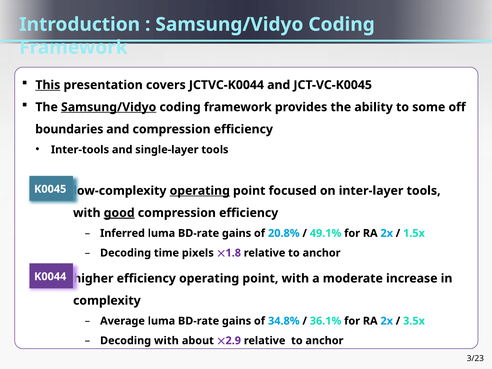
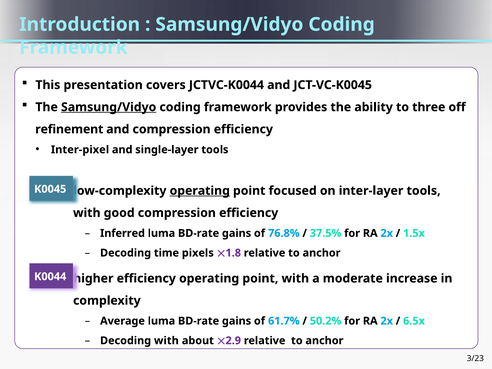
This underline: present -> none
some: some -> three
boundaries: boundaries -> refinement
Inter-tools: Inter-tools -> Inter-pixel
good underline: present -> none
20.8%: 20.8% -> 76.8%
49.1%: 49.1% -> 37.5%
34.8%: 34.8% -> 61.7%
36.1%: 36.1% -> 50.2%
3.5x: 3.5x -> 6.5x
